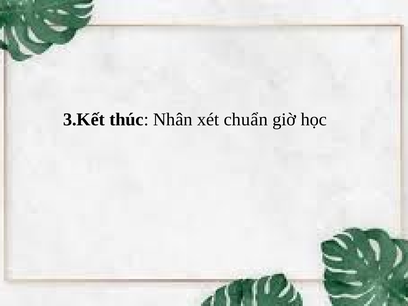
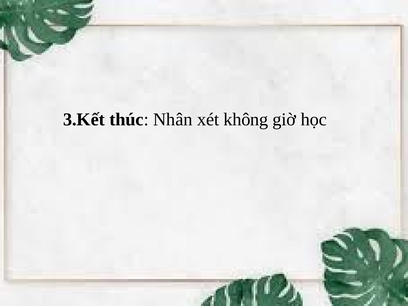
chuẩn: chuẩn -> không
